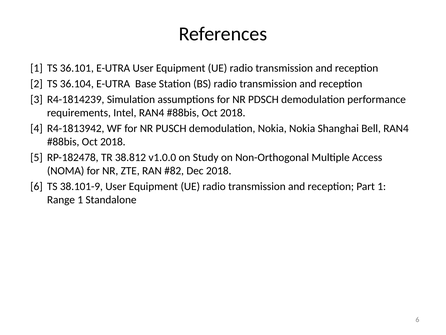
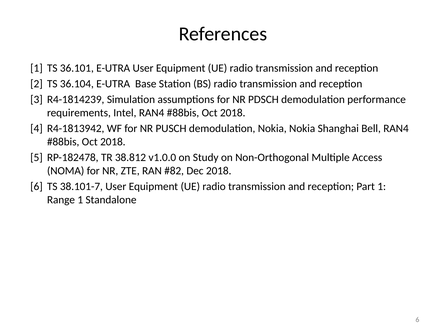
38.101-9: 38.101-9 -> 38.101-7
